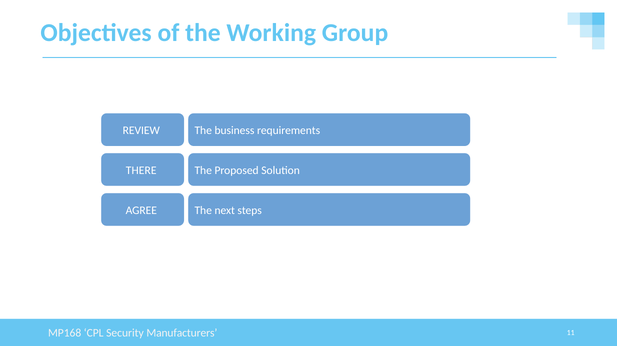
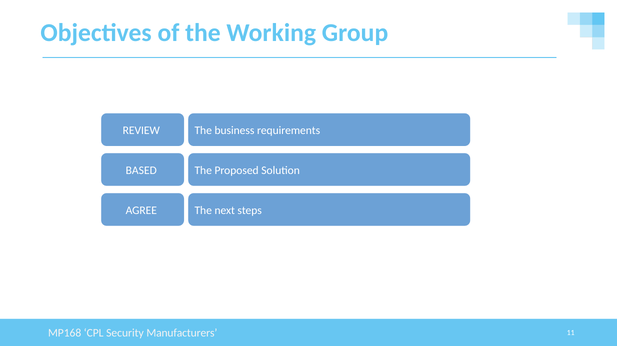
THERE: THERE -> BASED
